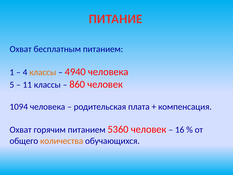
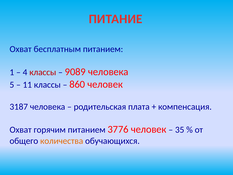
классы at (43, 72) colour: orange -> red
4940: 4940 -> 9089
1094: 1094 -> 3187
5360: 5360 -> 3776
16: 16 -> 35
